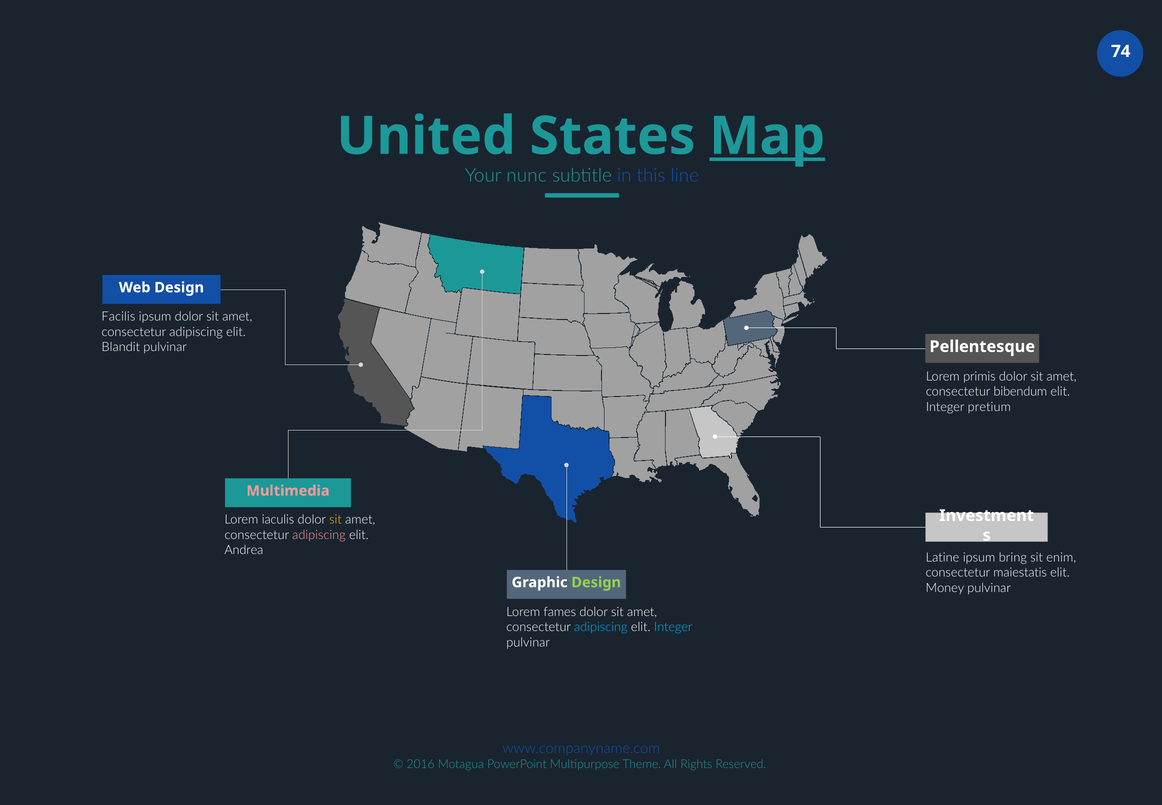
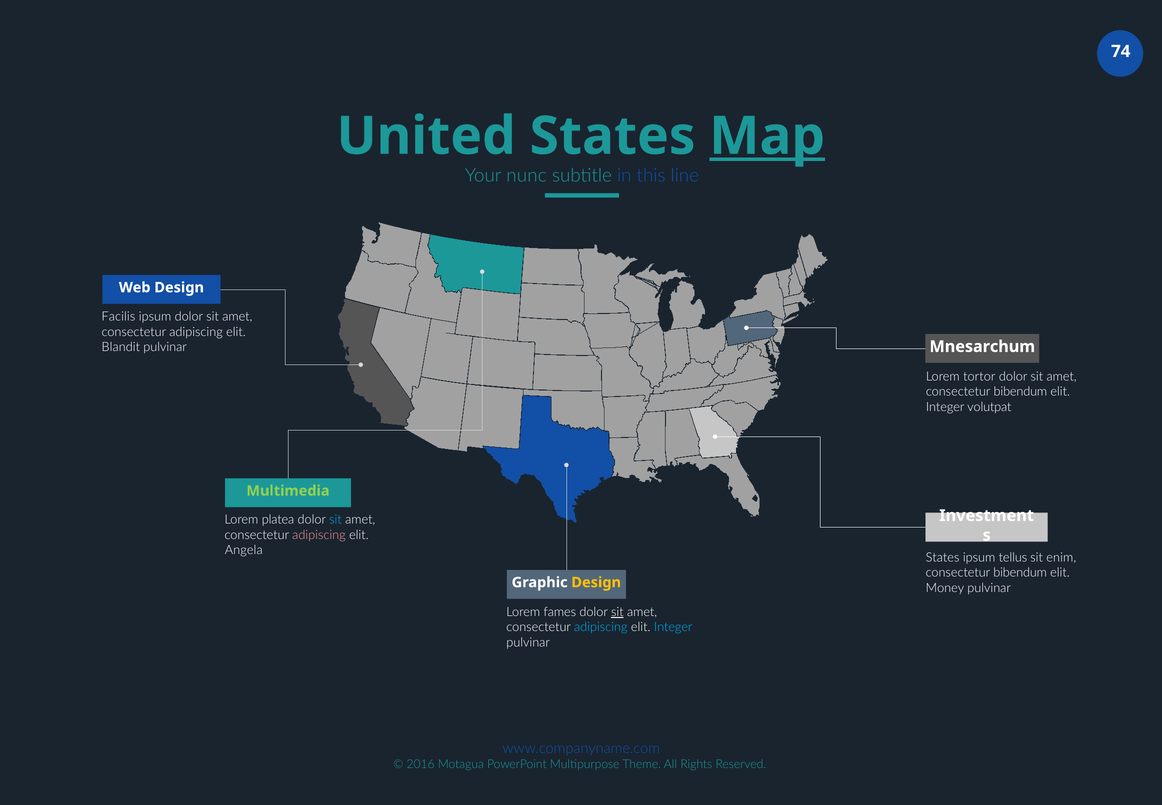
Pellentesque: Pellentesque -> Mnesarchum
primis: primis -> tortor
pretium: pretium -> volutpat
Multimedia colour: pink -> light green
iaculis: iaculis -> platea
sit at (335, 519) colour: yellow -> light blue
Andrea: Andrea -> Angela
Latine at (942, 557): Latine -> States
bring: bring -> tellus
maiestatis at (1020, 572): maiestatis -> bibendum
Design at (596, 582) colour: light green -> yellow
sit at (617, 612) underline: none -> present
